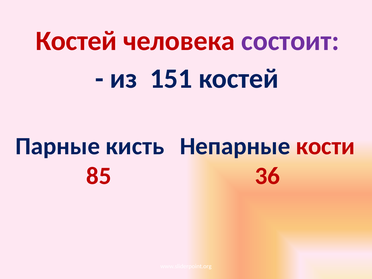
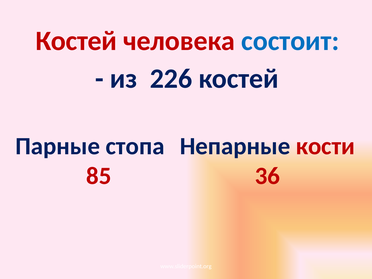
состоит colour: purple -> blue
151: 151 -> 226
кисть: кисть -> стопа
